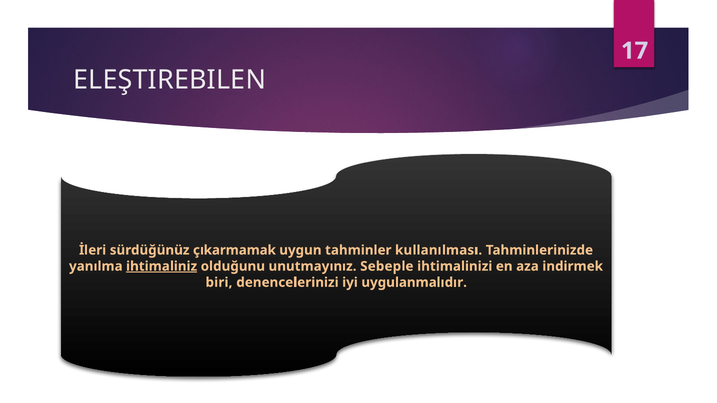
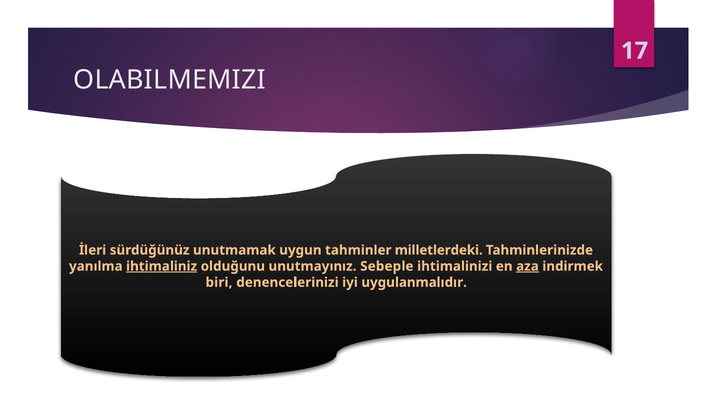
ELEŞTIREBILEN: ELEŞTIREBILEN -> OLABILMEMIZI
çıkarmamak: çıkarmamak -> unutmamak
kullanılması: kullanılması -> milletlerdeki
aza underline: none -> present
